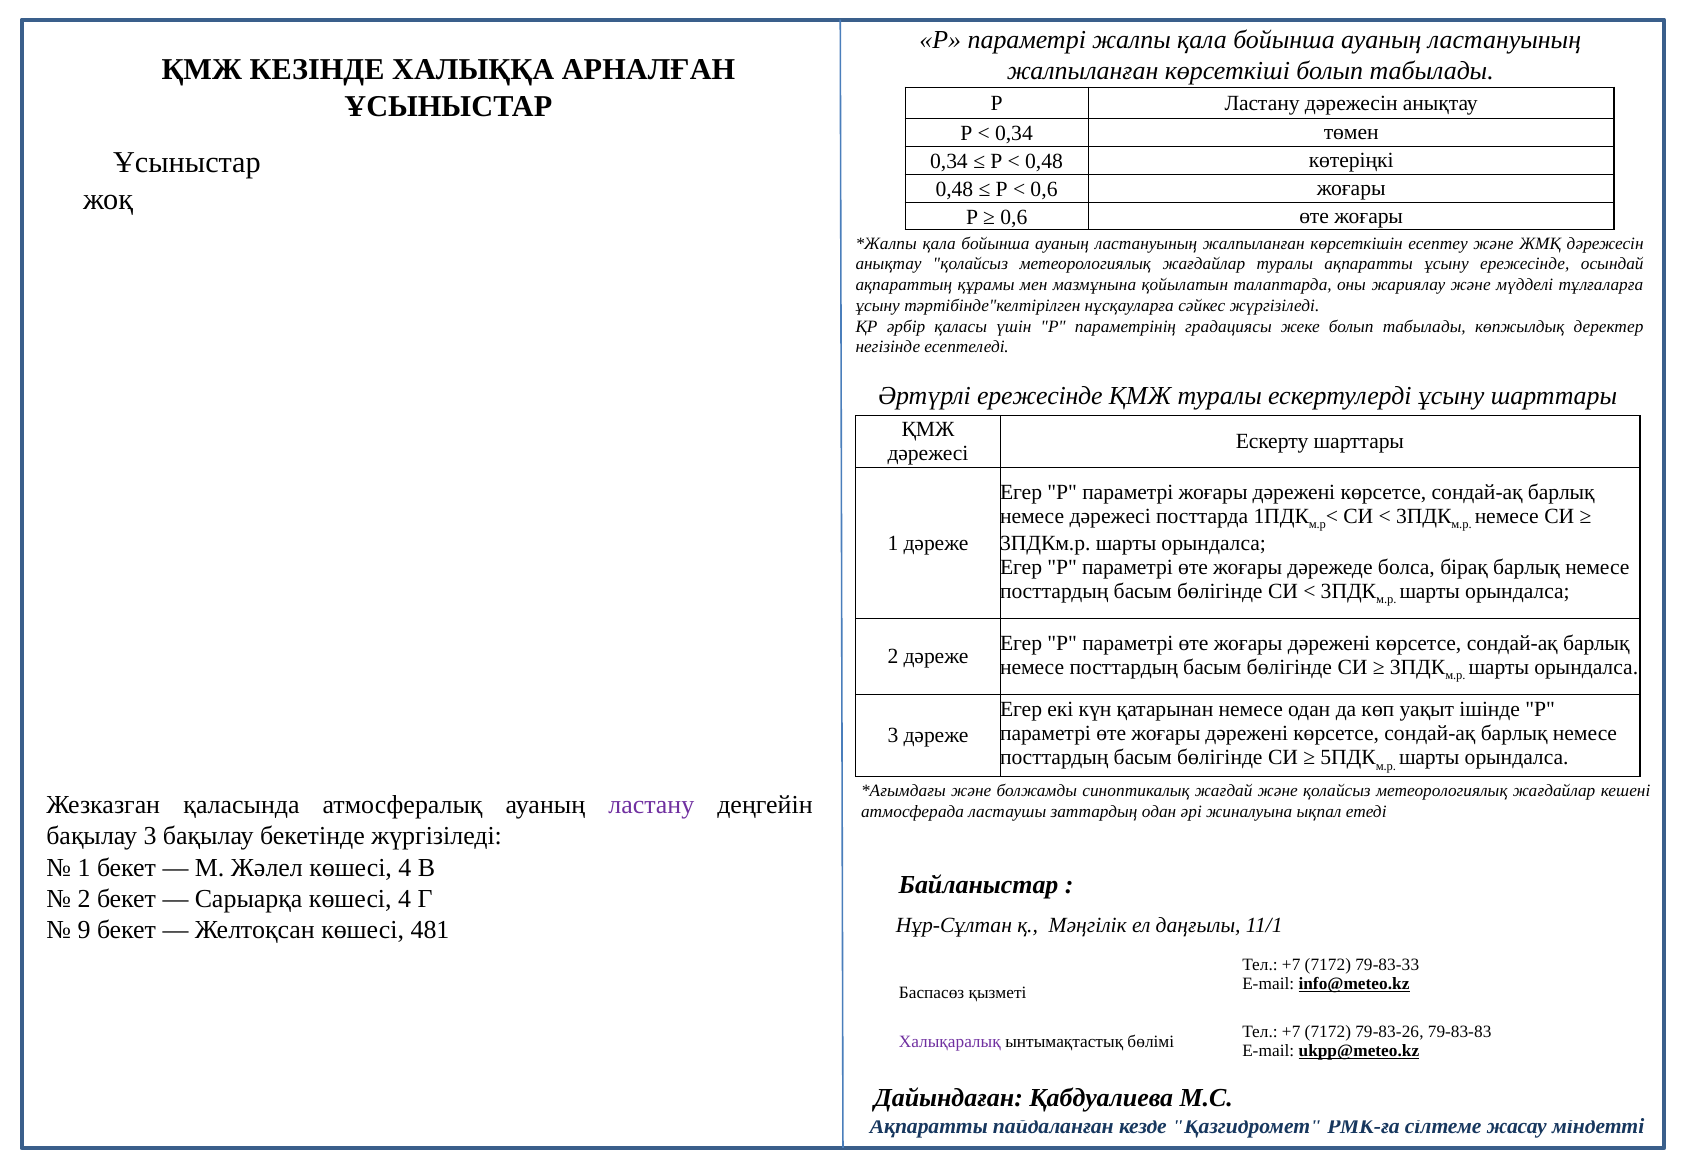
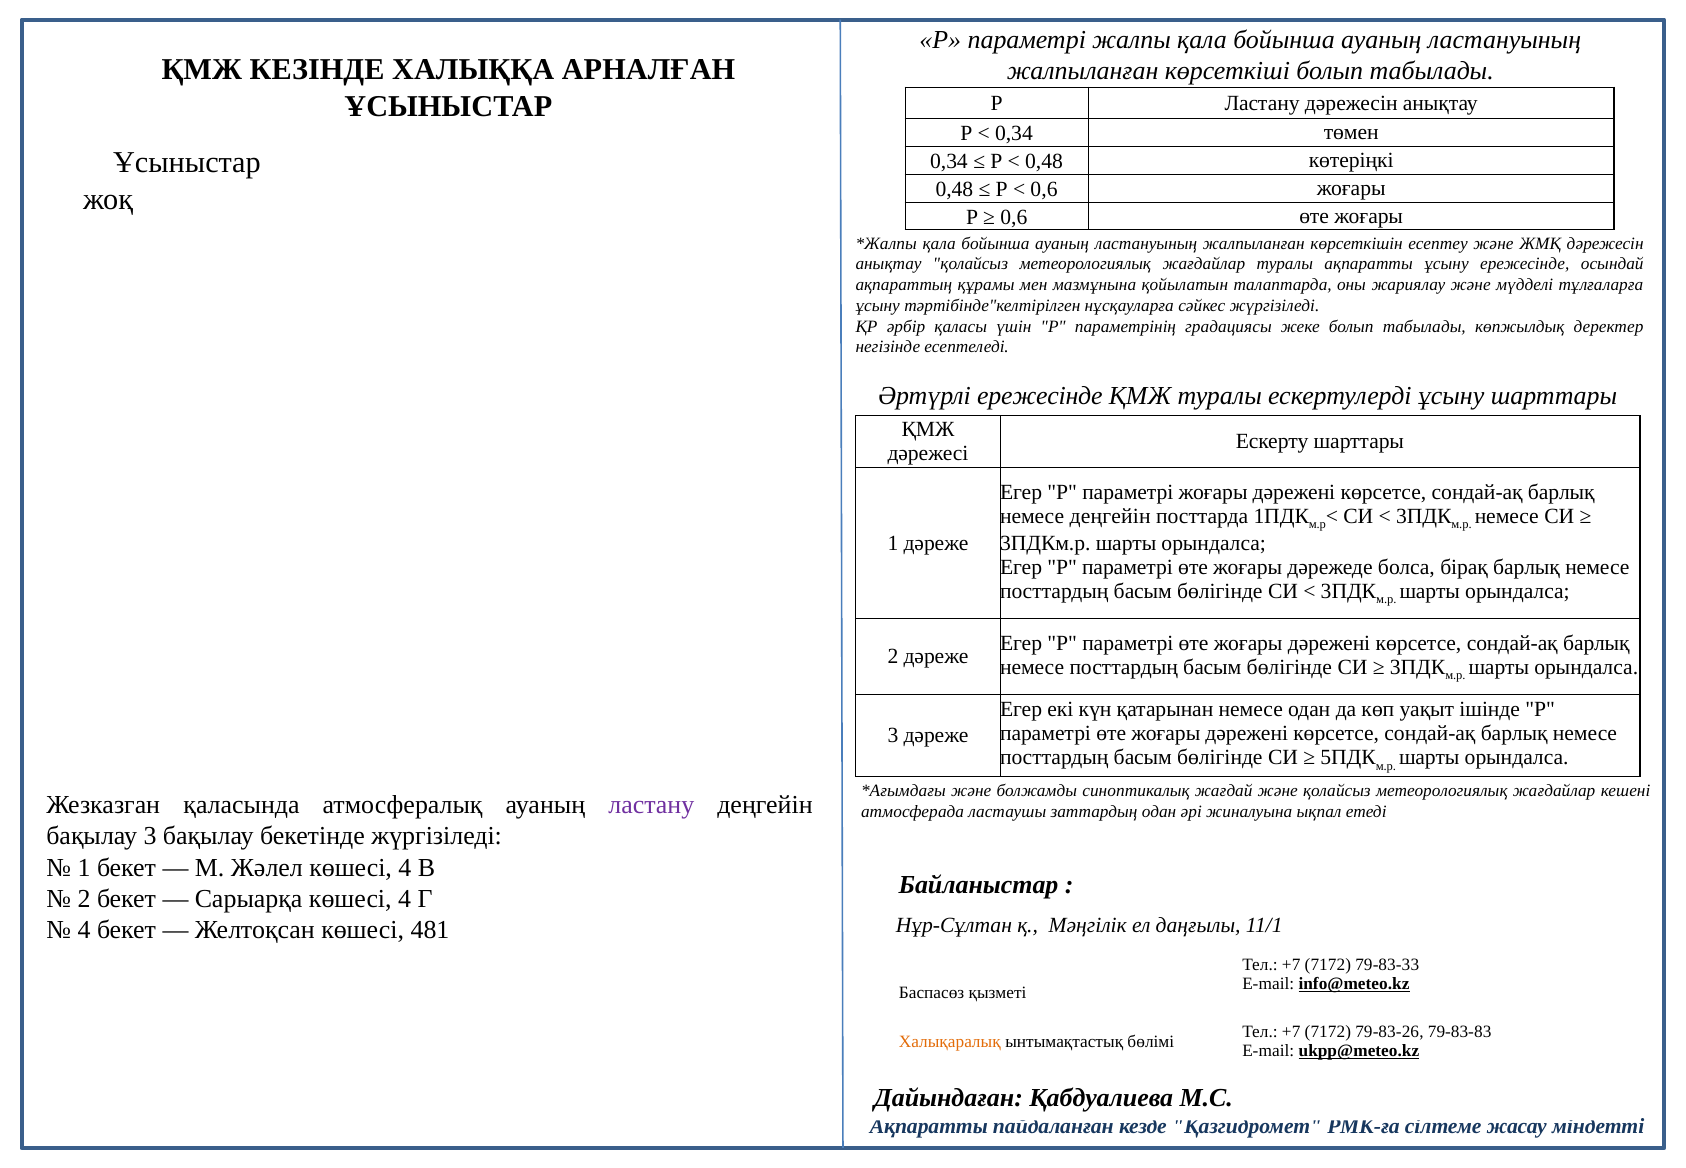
немесе дәрежесі: дәрежесі -> деңгейін
9 at (84, 929): 9 -> 4
Халықаралық colour: purple -> orange
